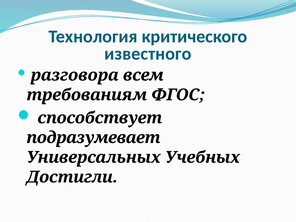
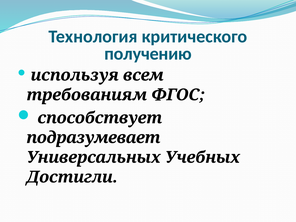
известного: известного -> получению
разговора: разговора -> используя
